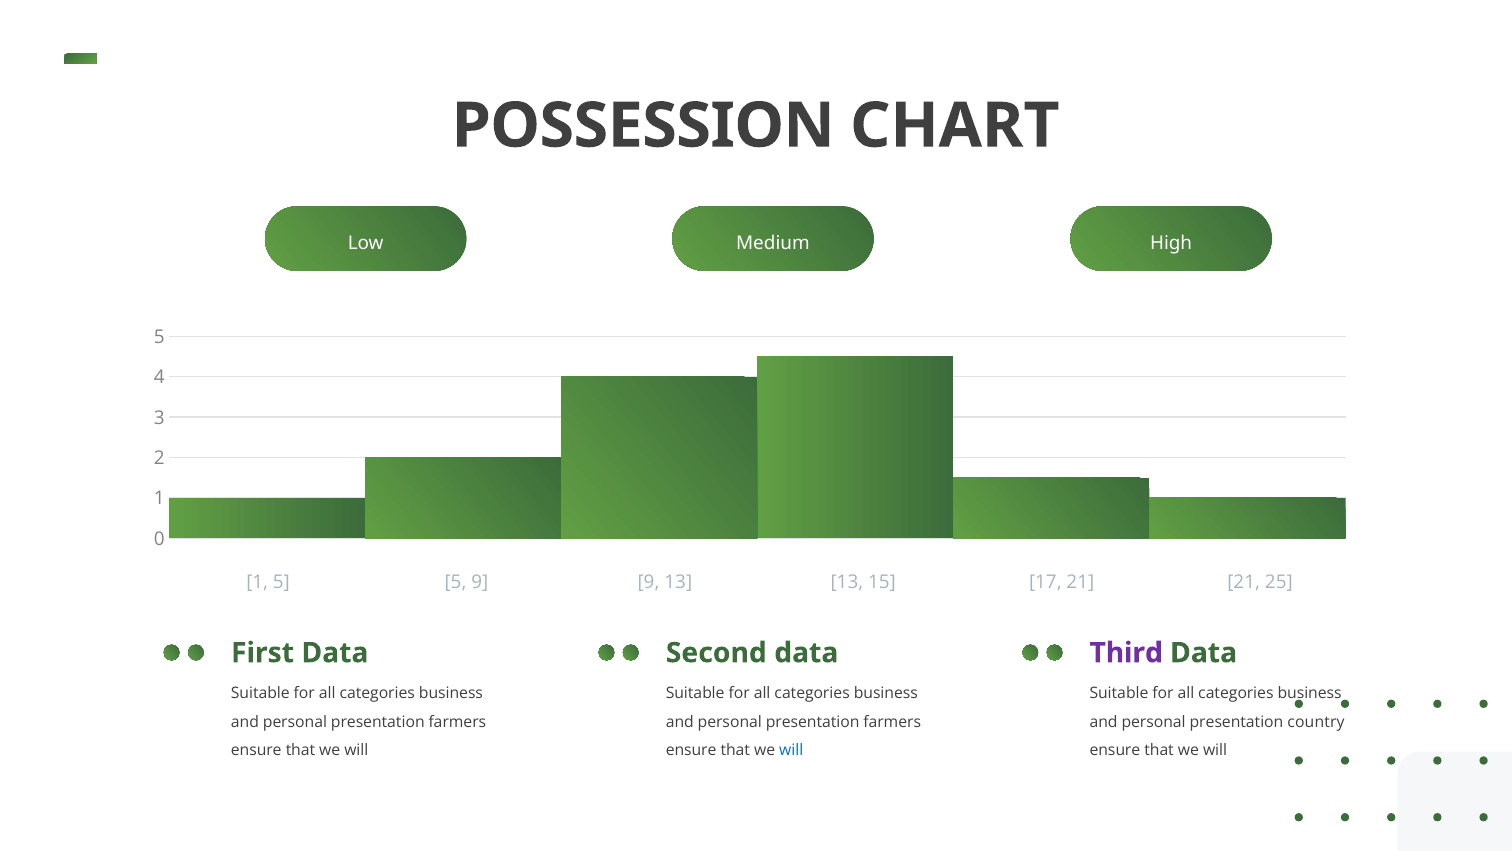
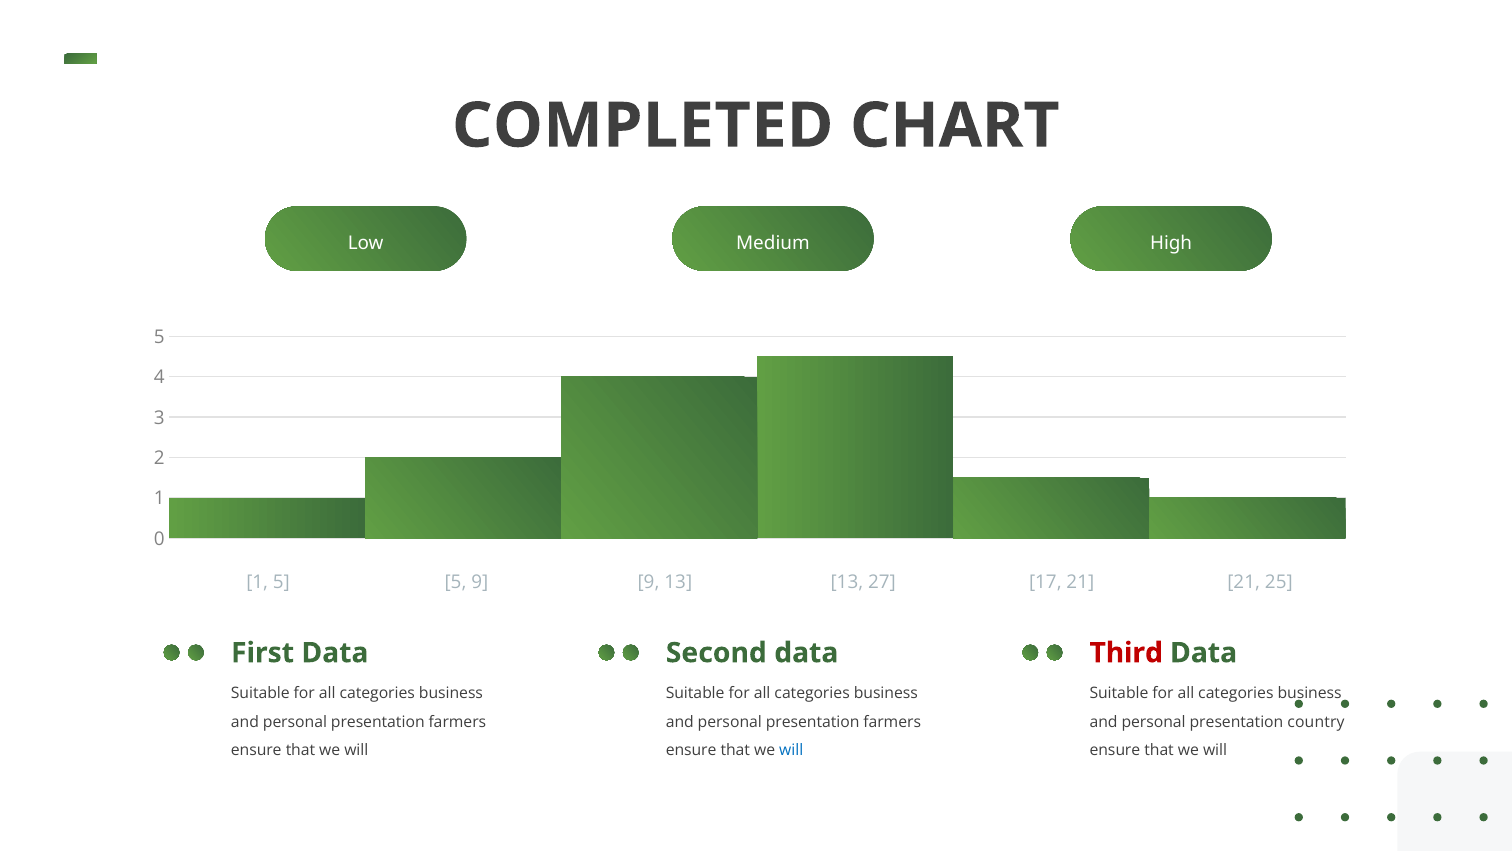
POSSESSION: POSSESSION -> COMPLETED
15: 15 -> 27
Third colour: purple -> red
